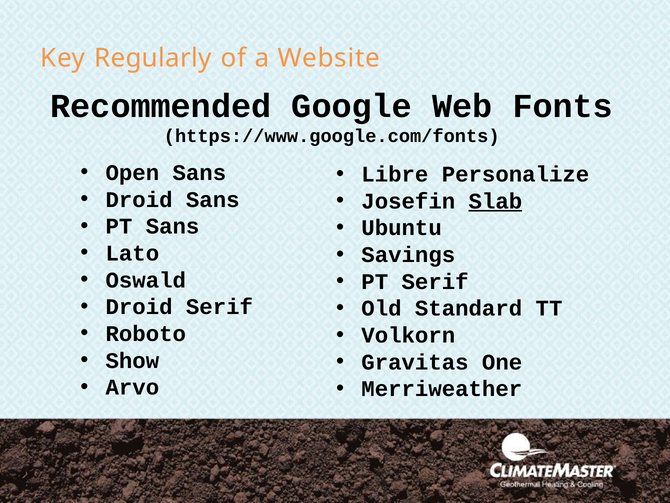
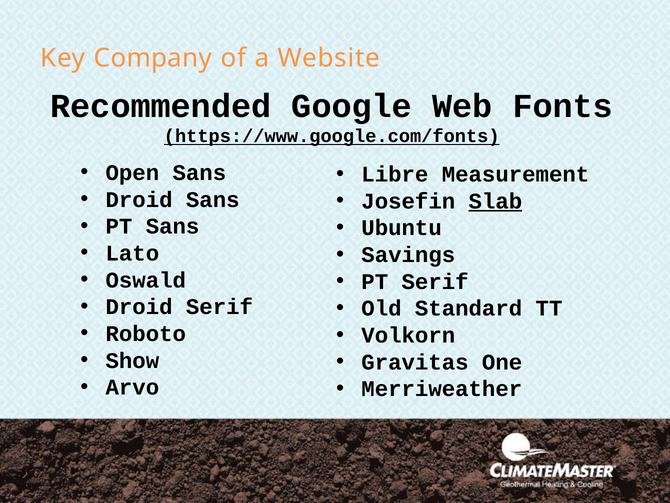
Regularly: Regularly -> Company
https://www.google.com/fonts underline: none -> present
Personalize: Personalize -> Measurement
